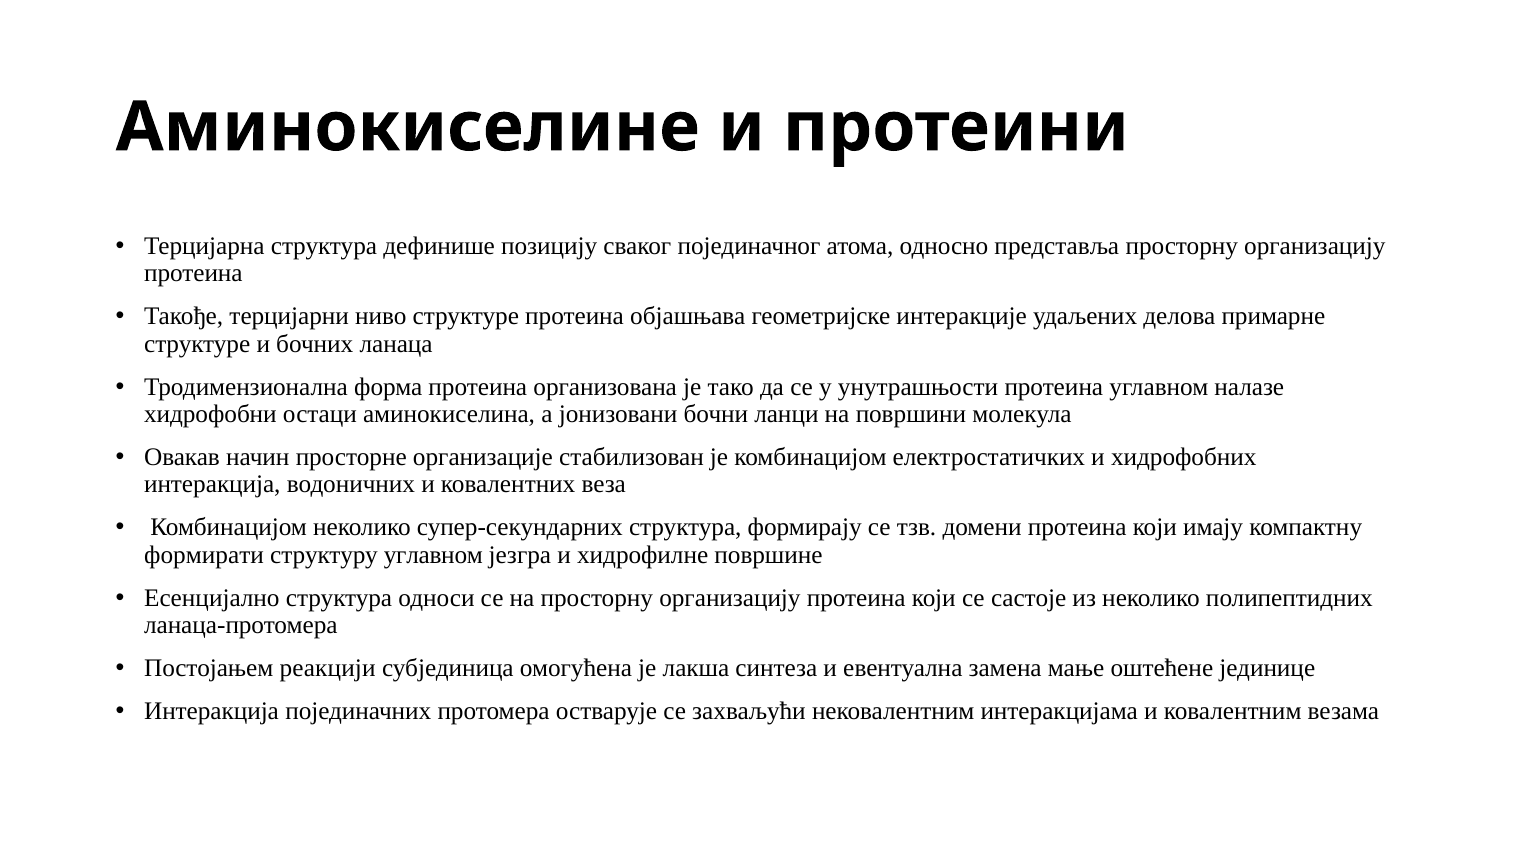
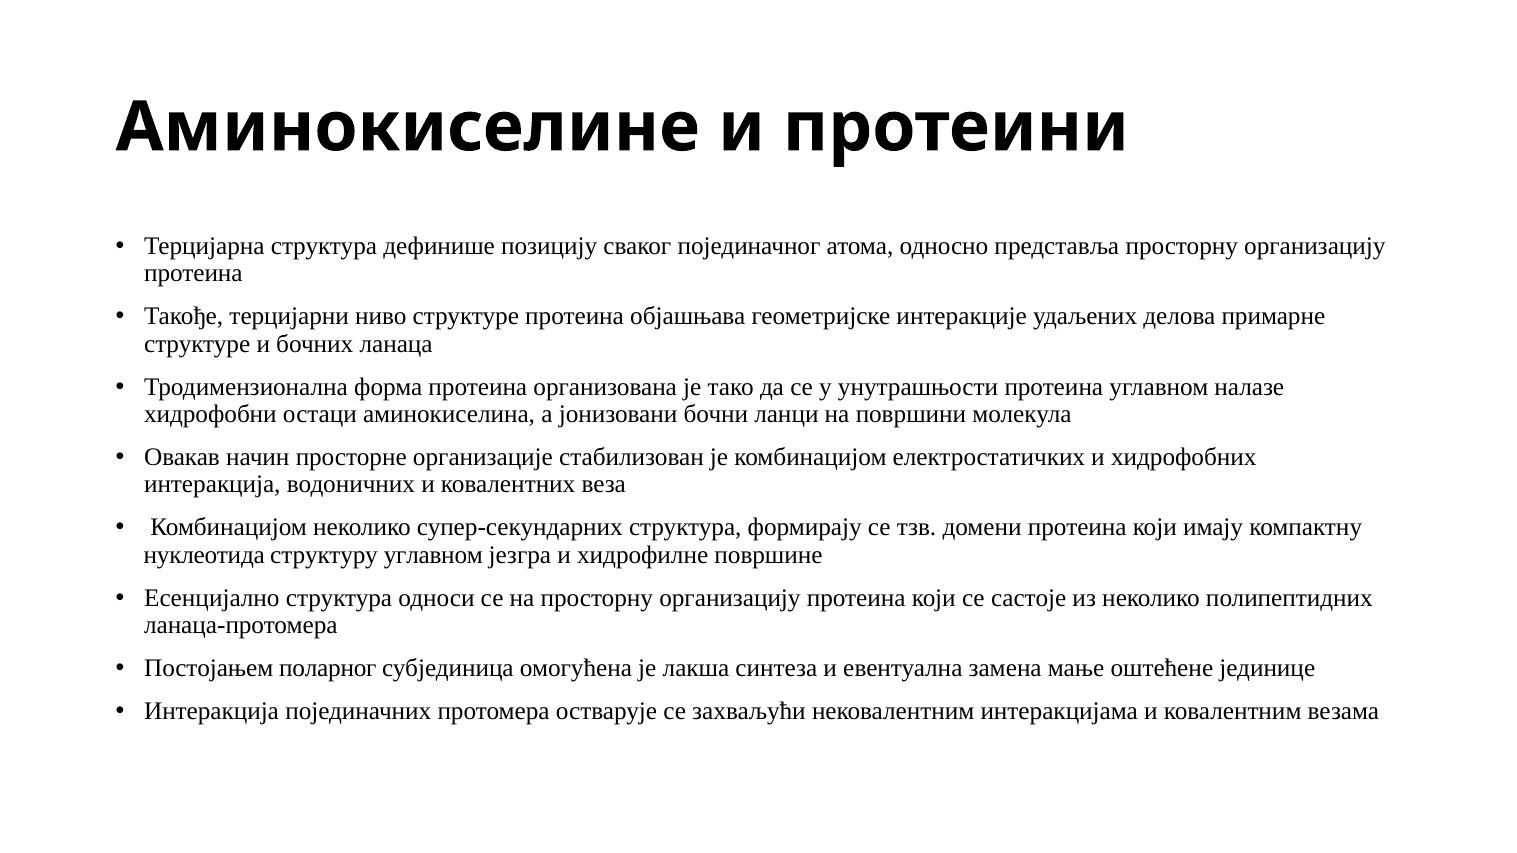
формирати: формирати -> нуклеотида
реакцији: реакцији -> поларног
